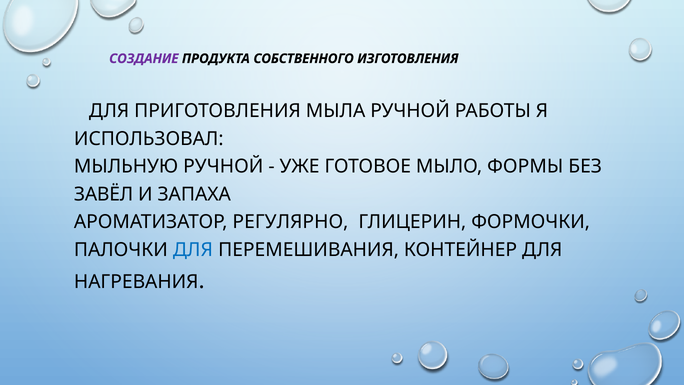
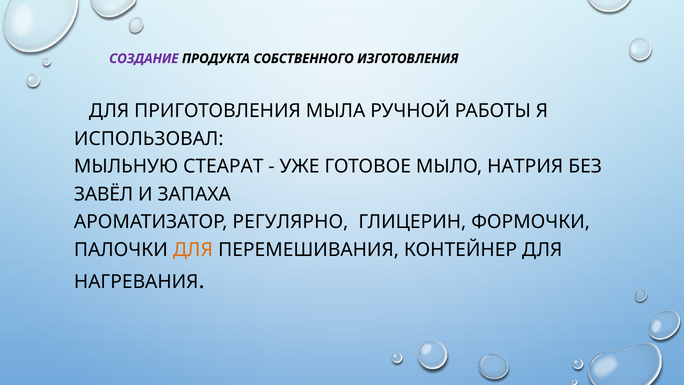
МЫЛЬНУЮ РУЧНОЙ: РУЧНОЙ -> СТЕАРАТ
ФОРМЫ: ФОРМЫ -> НАТРИЯ
ДЛЯ at (193, 250) colour: blue -> orange
